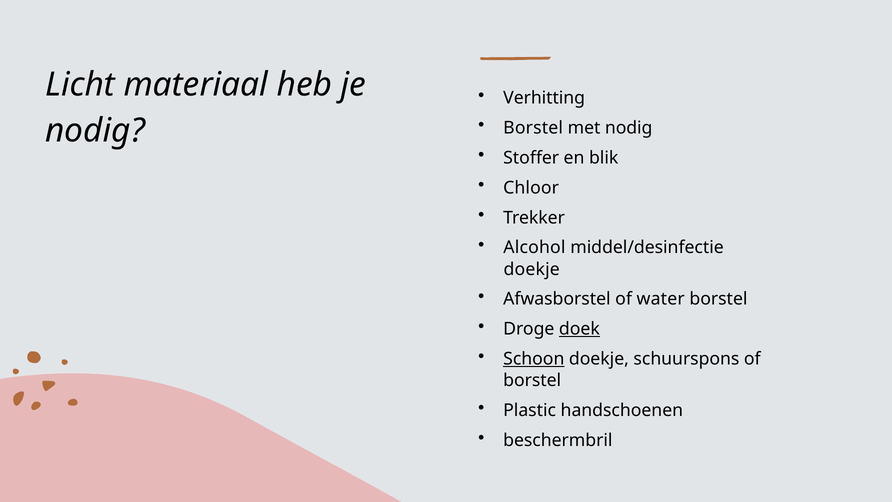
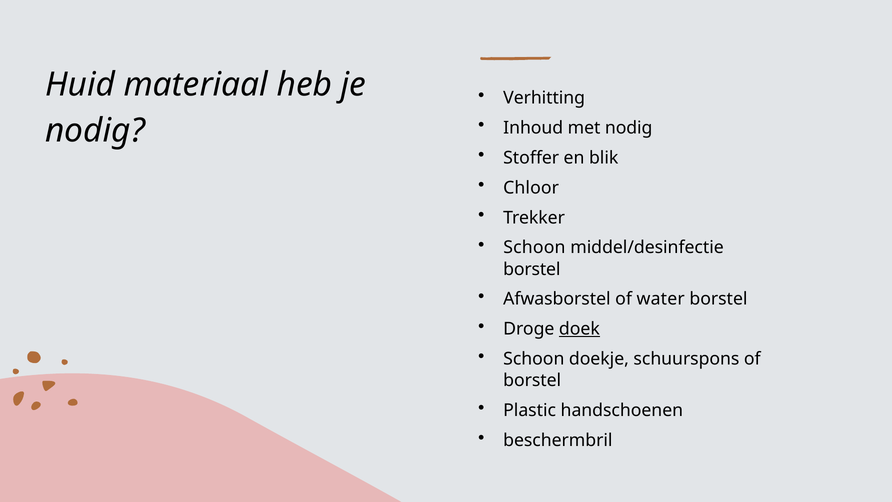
Licht: Licht -> Huid
Borstel at (533, 128): Borstel -> Inhoud
Alcohol at (534, 247): Alcohol -> Schoon
doekje at (532, 269): doekje -> borstel
Schoon at (534, 359) underline: present -> none
